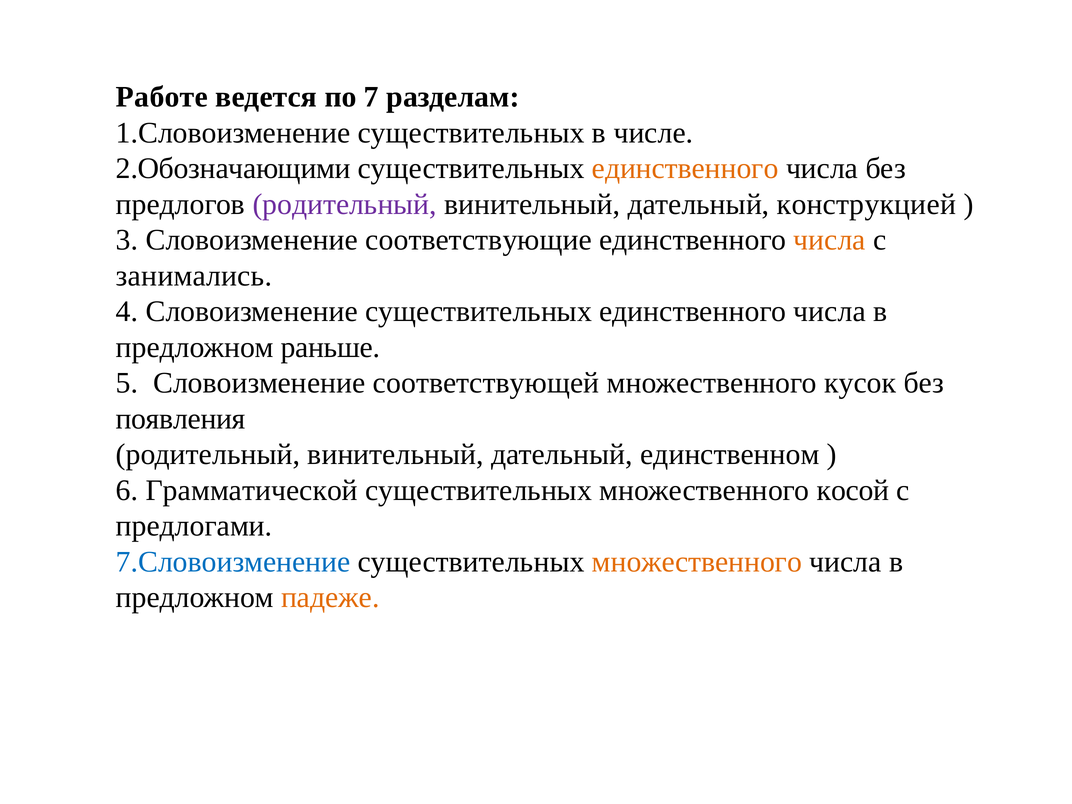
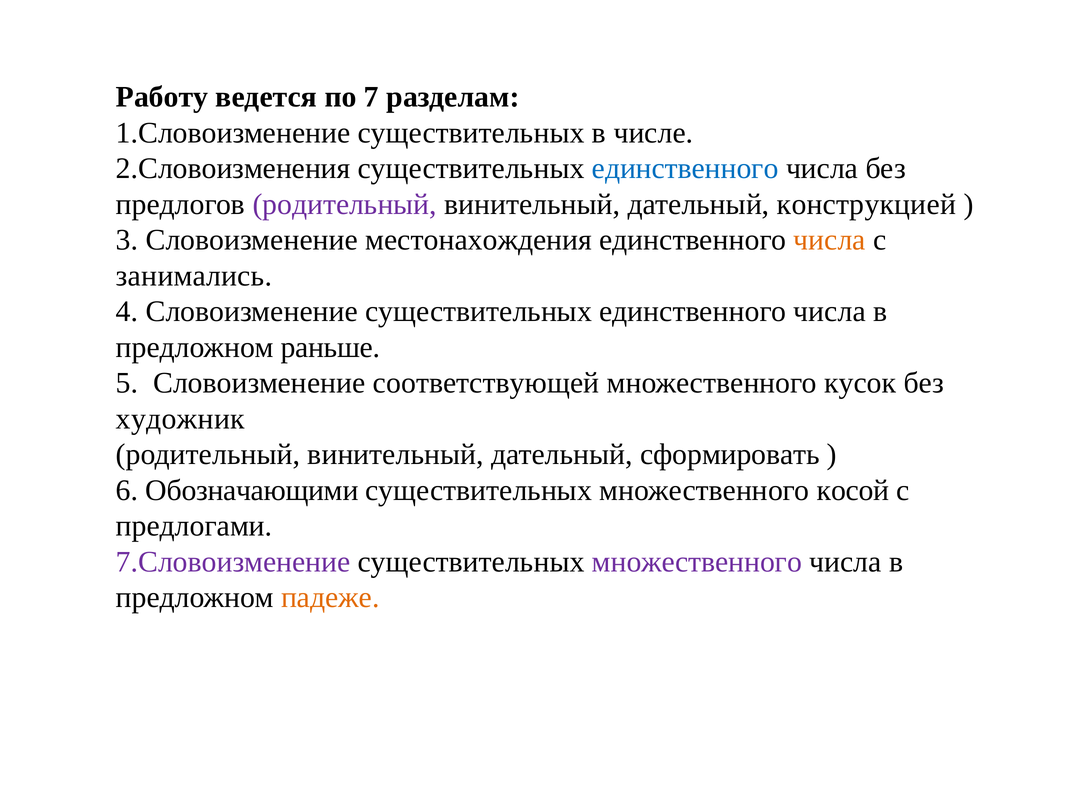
Работе: Работе -> Работу
2.Обозначающими: 2.Обозначающими -> 2.Словоизменения
единственного at (685, 169) colour: orange -> blue
соответствующие: соответствующие -> местонахождения
появления: появления -> художник
единственном: единственном -> сформировать
Грамматической: Грамматической -> Обозначающими
7.Словоизменение colour: blue -> purple
множественного at (697, 562) colour: orange -> purple
